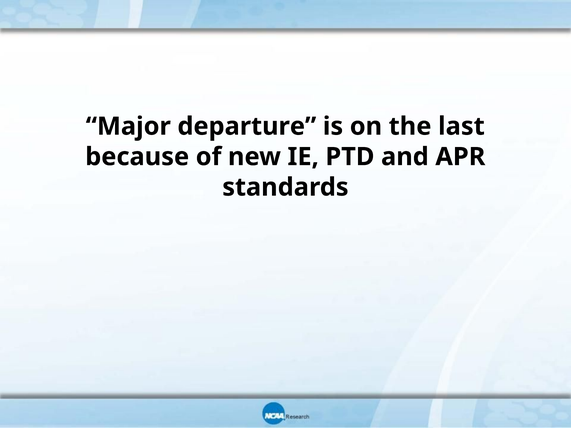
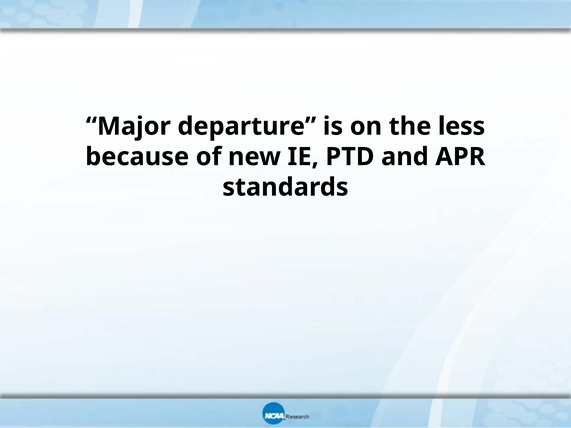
last: last -> less
